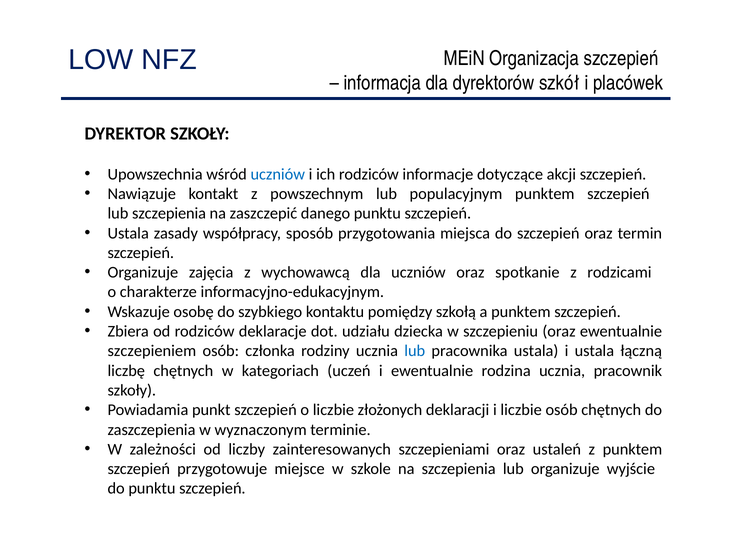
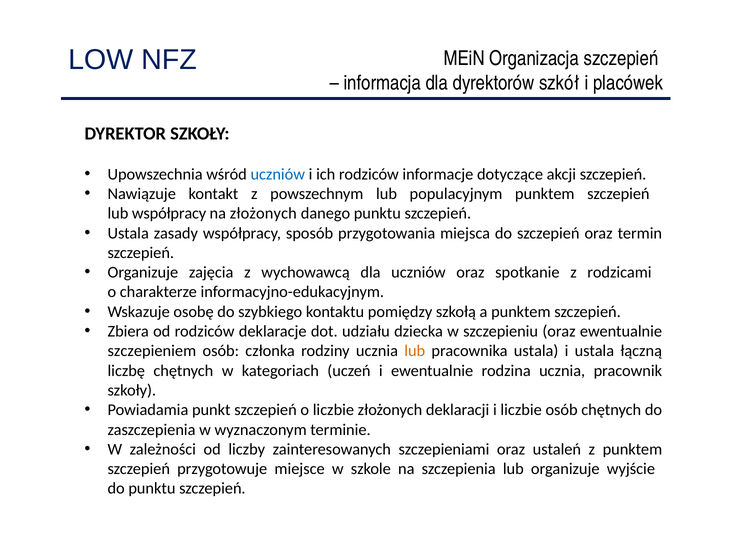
lub szczepienia: szczepienia -> współpracy
na zaszczepić: zaszczepić -> złożonych
lub at (415, 351) colour: blue -> orange
